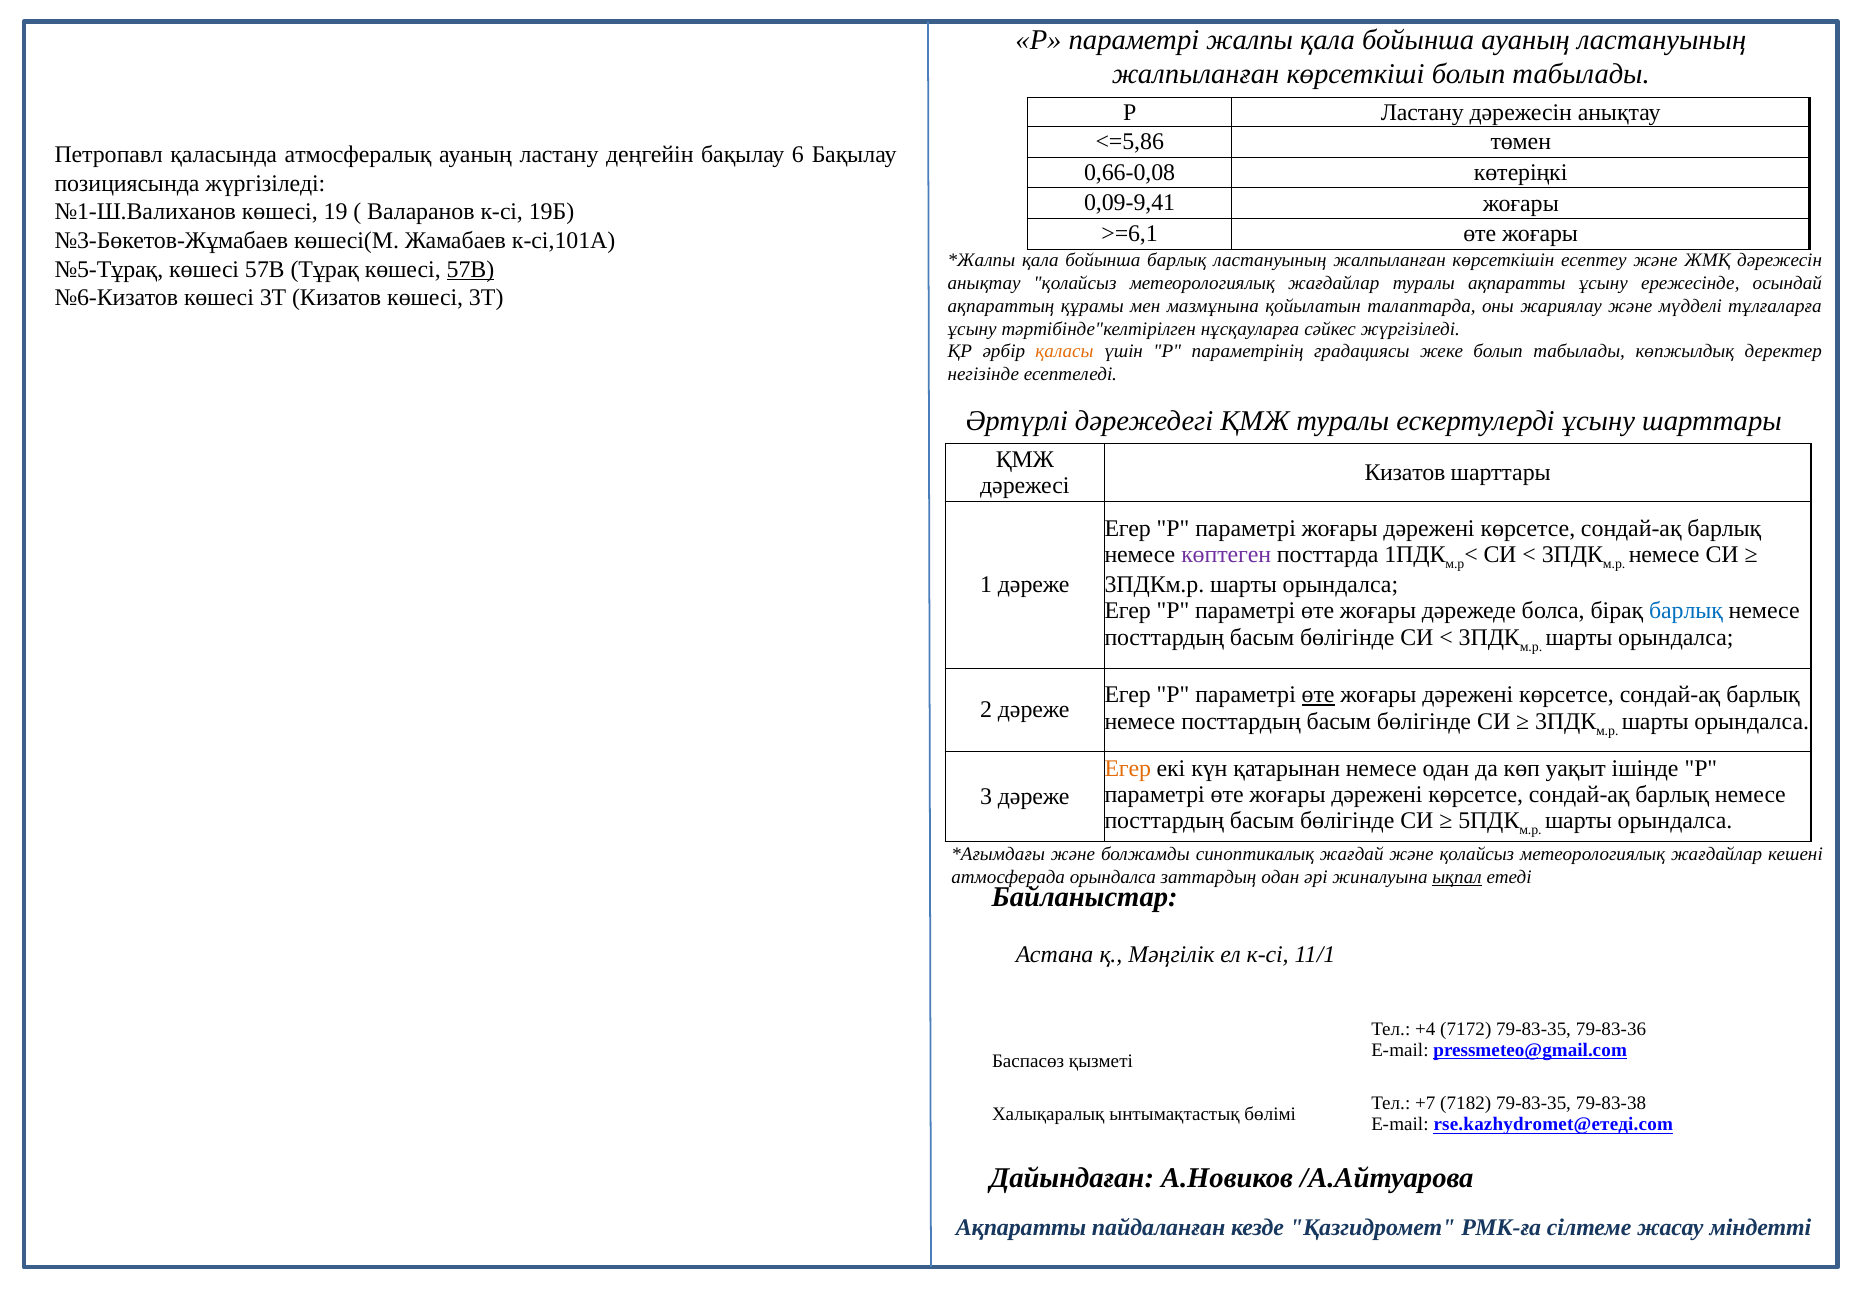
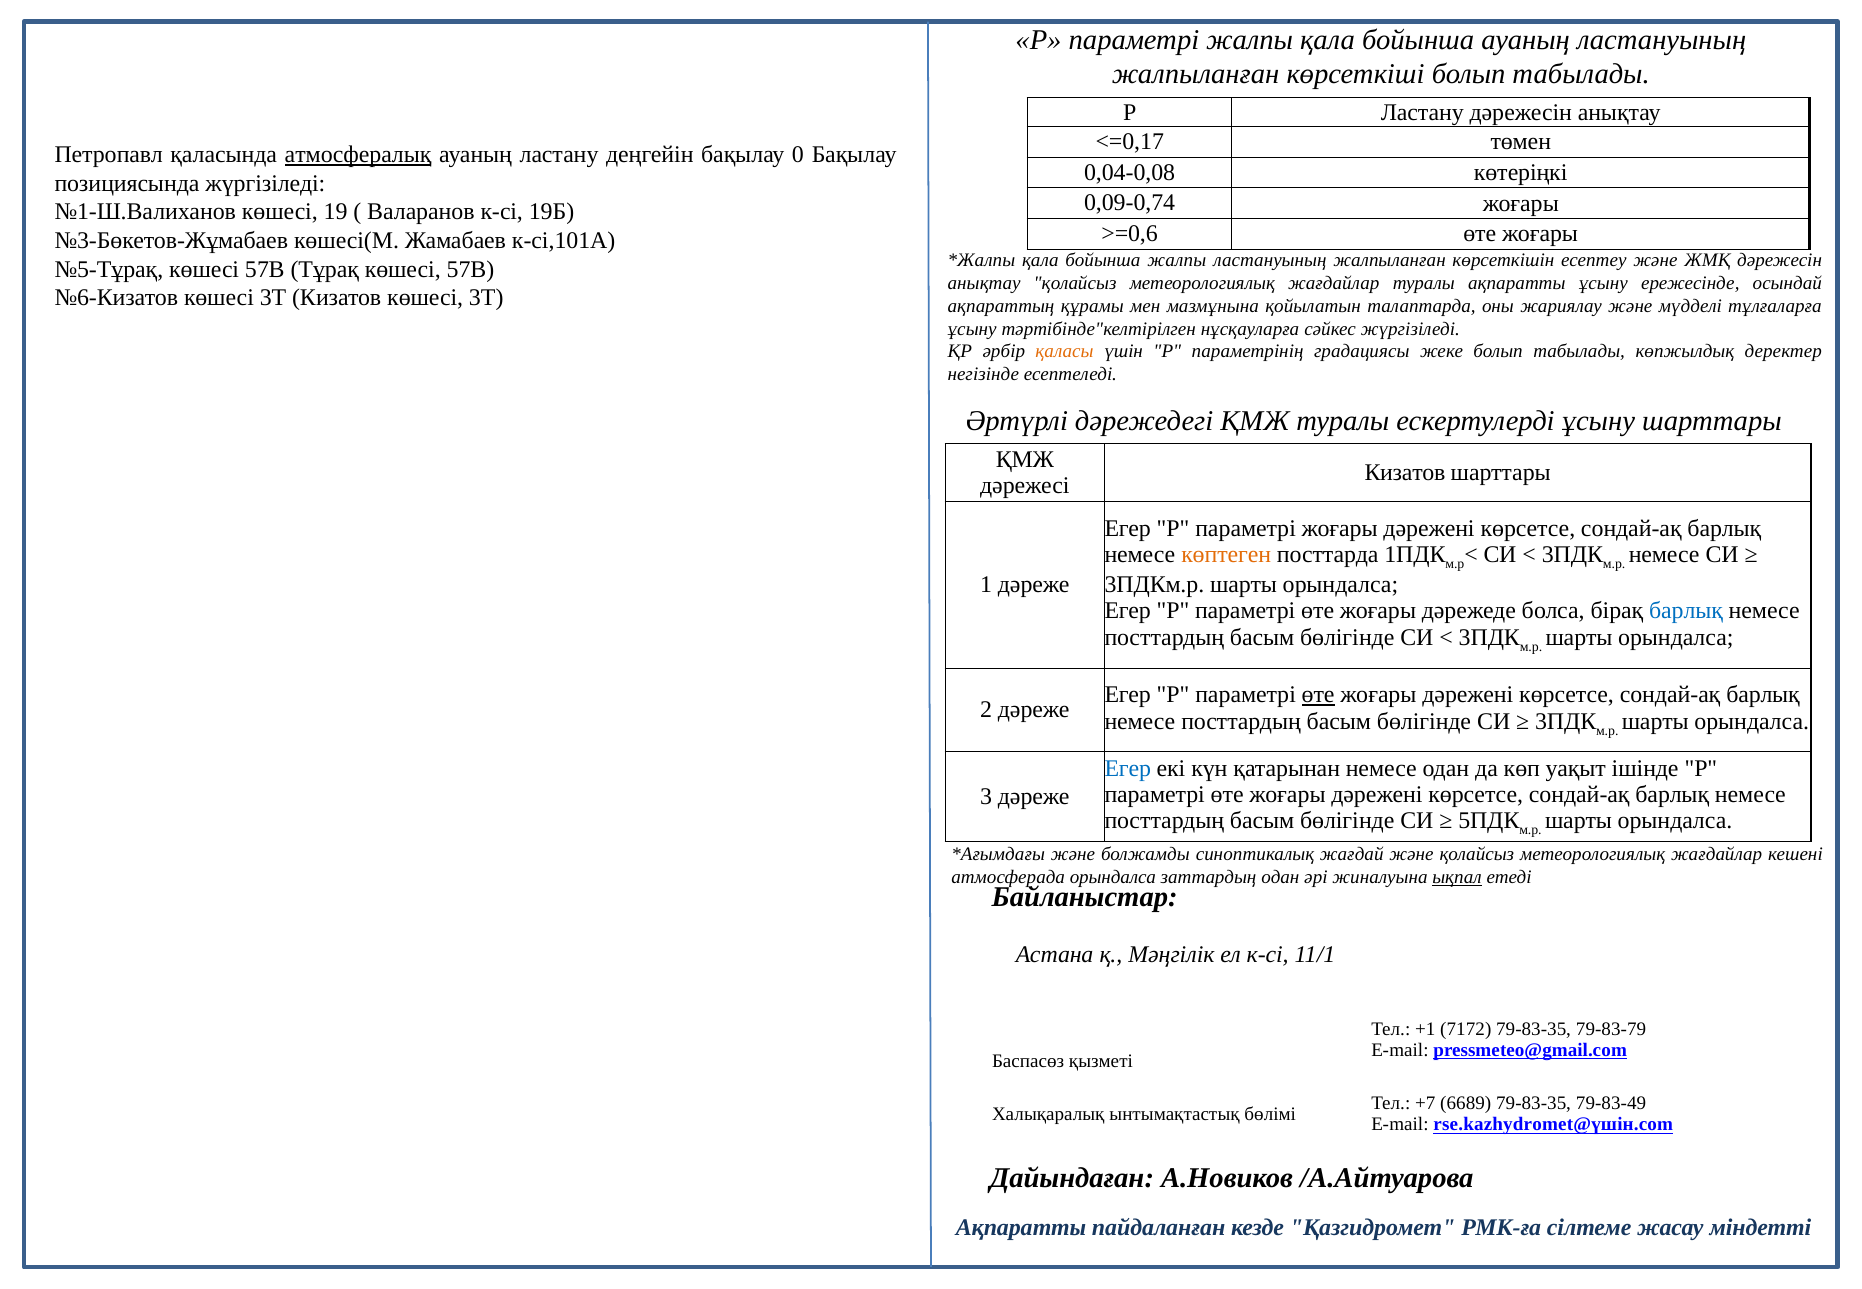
<=5,86: <=5,86 -> <=0,17
атмосфералық underline: none -> present
6: 6 -> 0
0,66-0,08: 0,66-0,08 -> 0,04-0,08
0,09-9,41: 0,09-9,41 -> 0,09-0,74
>=6,1: >=6,1 -> >=0,6
бойынша барлық: барлық -> жалпы
57В at (471, 269) underline: present -> none
көптеген colour: purple -> orange
Егер at (1128, 768) colour: orange -> blue
+4: +4 -> +1
79-83-36: 79-83-36 -> 79-83-79
7182: 7182 -> 6689
79-83-38: 79-83-38 -> 79-83-49
rse.kazhydromet@етеді.com: rse.kazhydromet@етеді.com -> rse.kazhydromet@үшін.com
